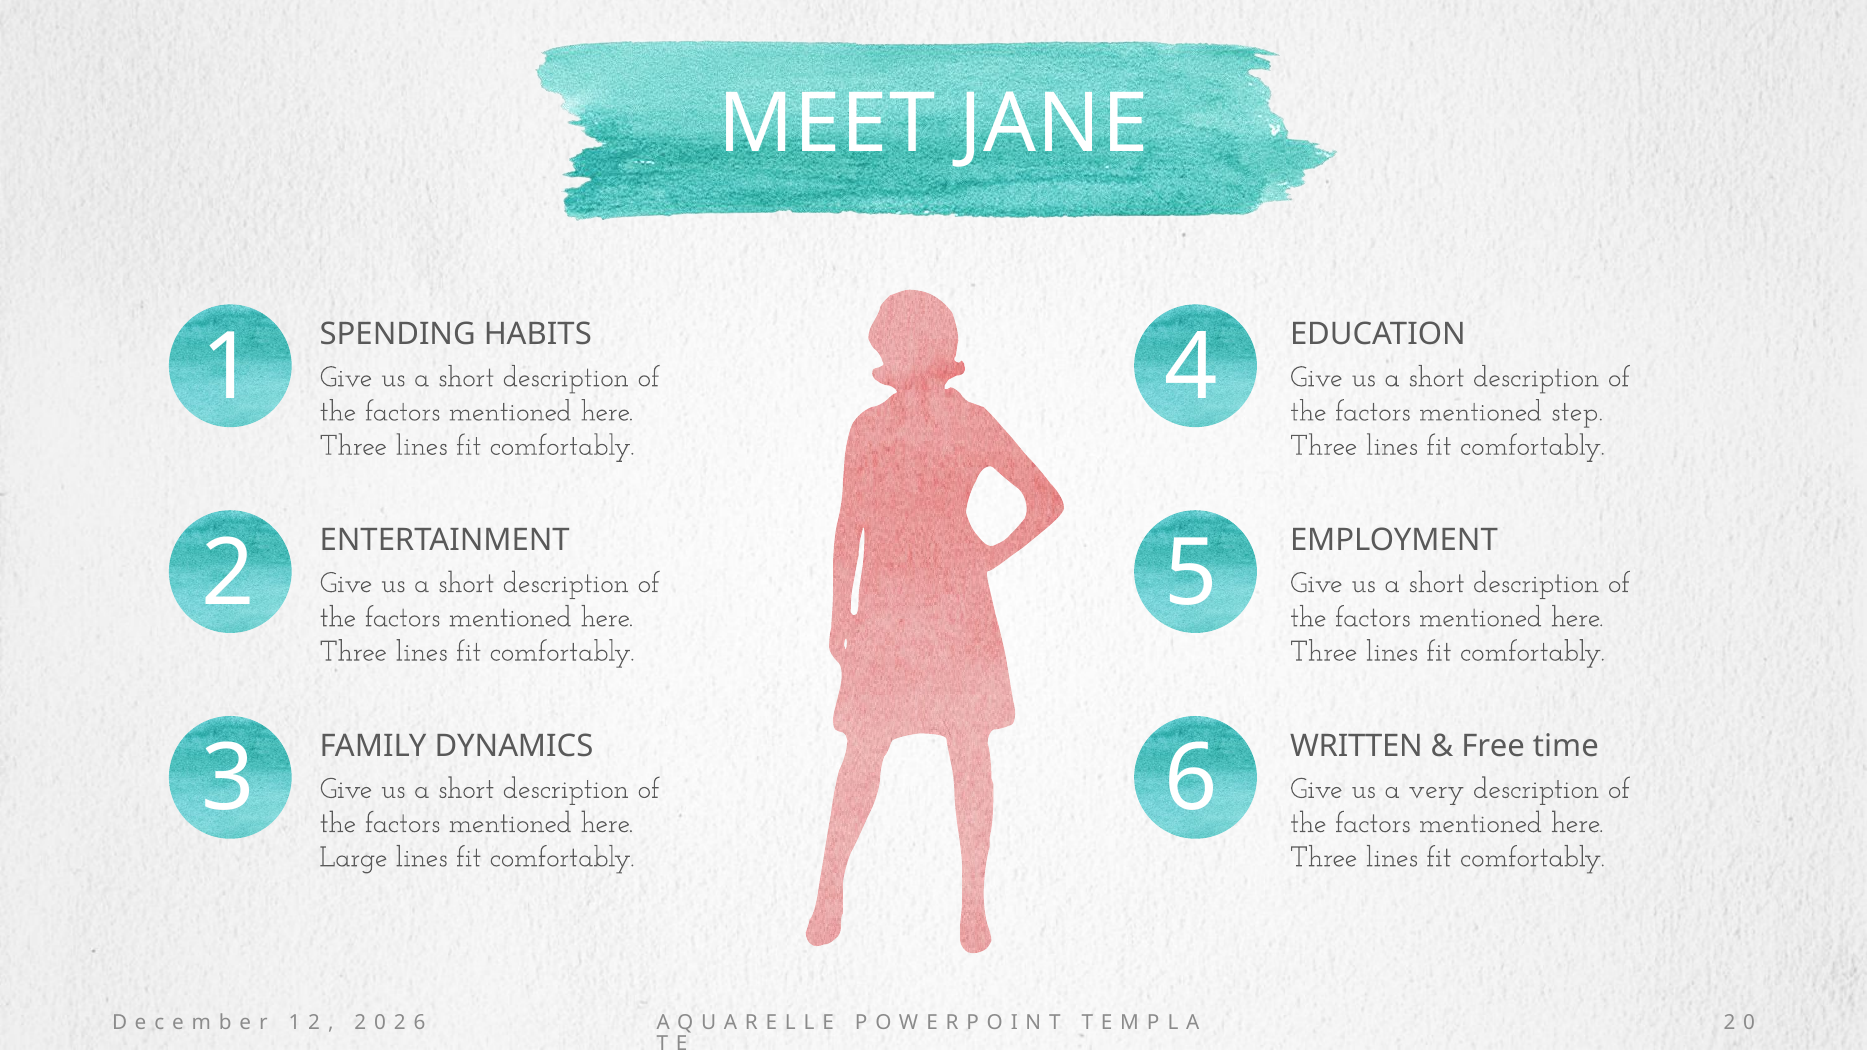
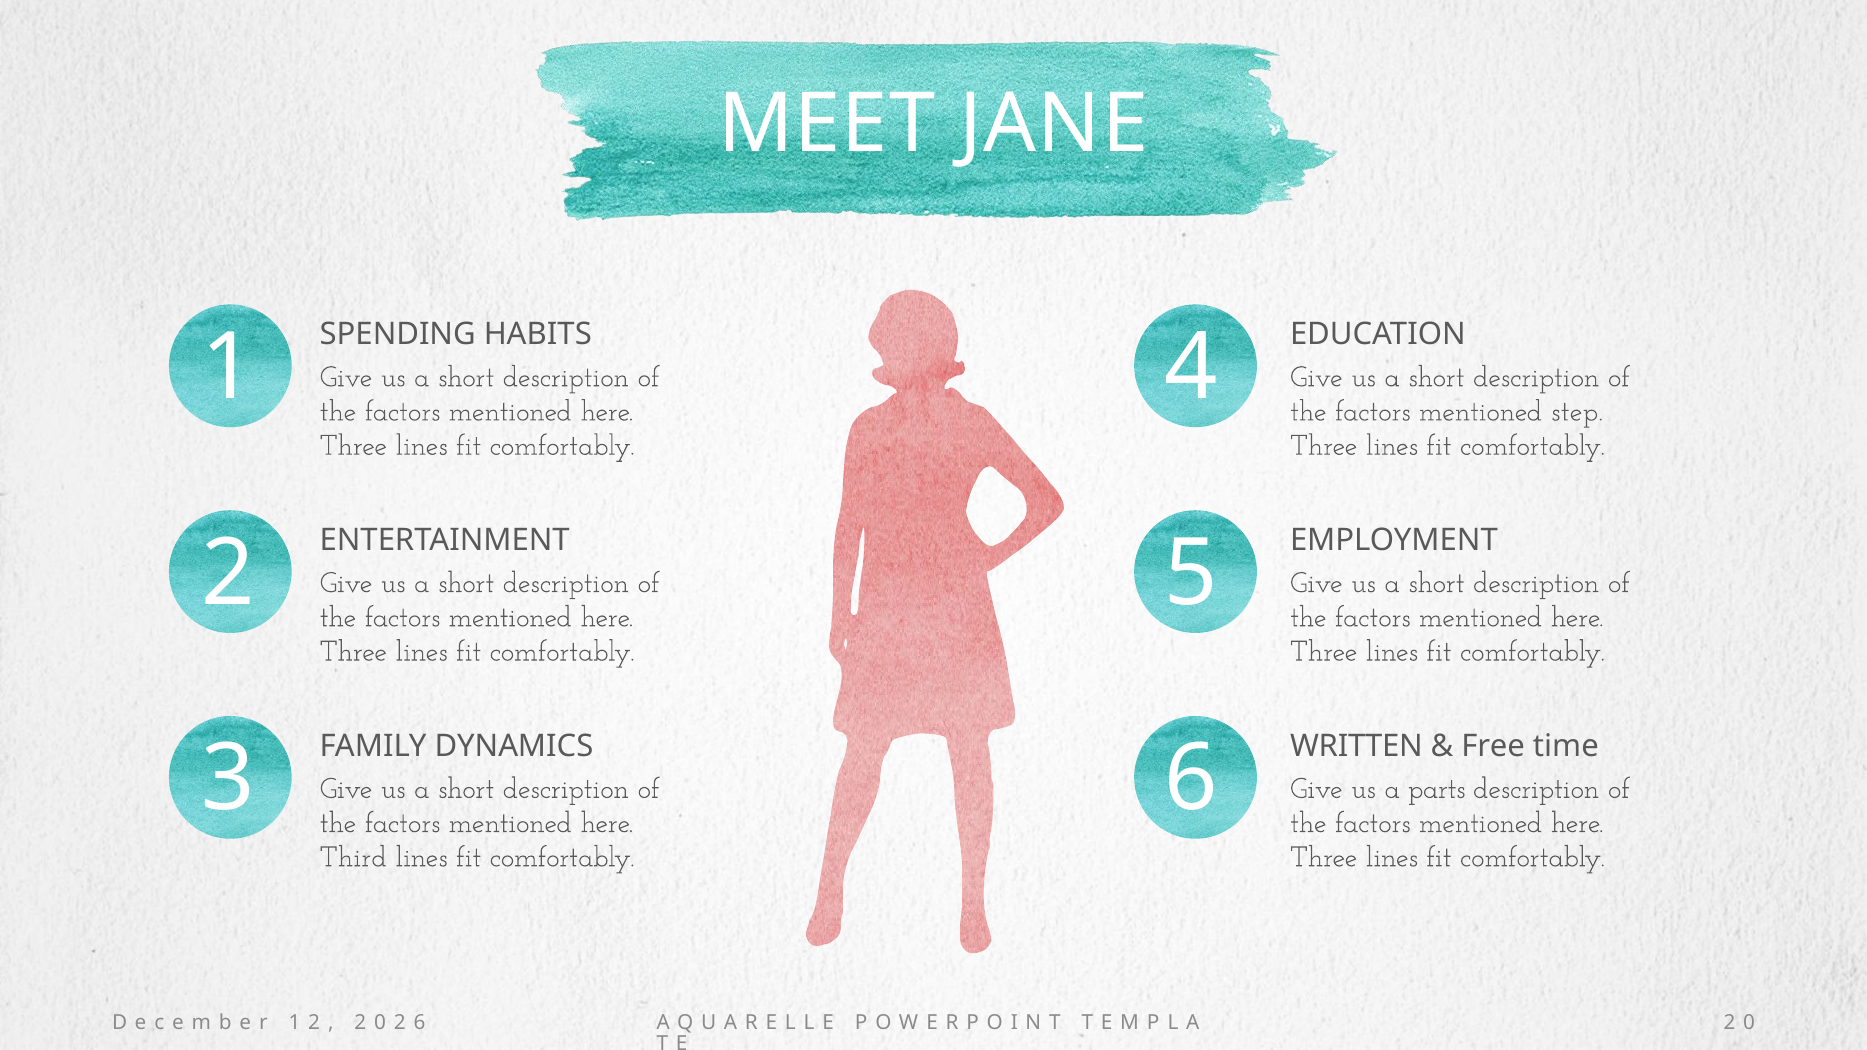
very: very -> parts
Large: Large -> Third
